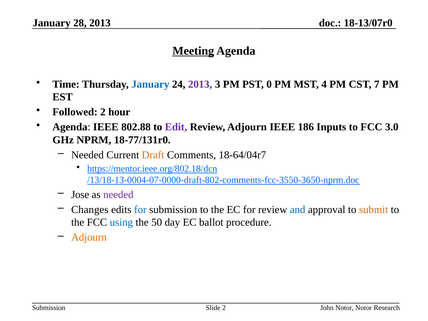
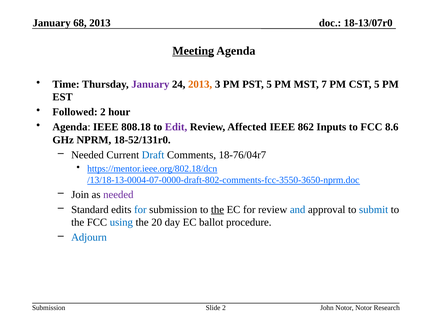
28: 28 -> 68
January at (150, 84) colour: blue -> purple
2013 at (200, 84) colour: purple -> orange
PST 0: 0 -> 5
4: 4 -> 7
CST 7: 7 -> 5
802.88: 802.88 -> 808.18
Review Adjourn: Adjourn -> Affected
186: 186 -> 862
3.0: 3.0 -> 8.6
18-77/131r0: 18-77/131r0 -> 18-52/131r0
Draft colour: orange -> blue
18-64/04r7: 18-64/04r7 -> 18-76/04r7
Jose: Jose -> Join
Changes: Changes -> Standard
the at (218, 210) underline: none -> present
submit colour: orange -> blue
50: 50 -> 20
Adjourn at (89, 237) colour: orange -> blue
